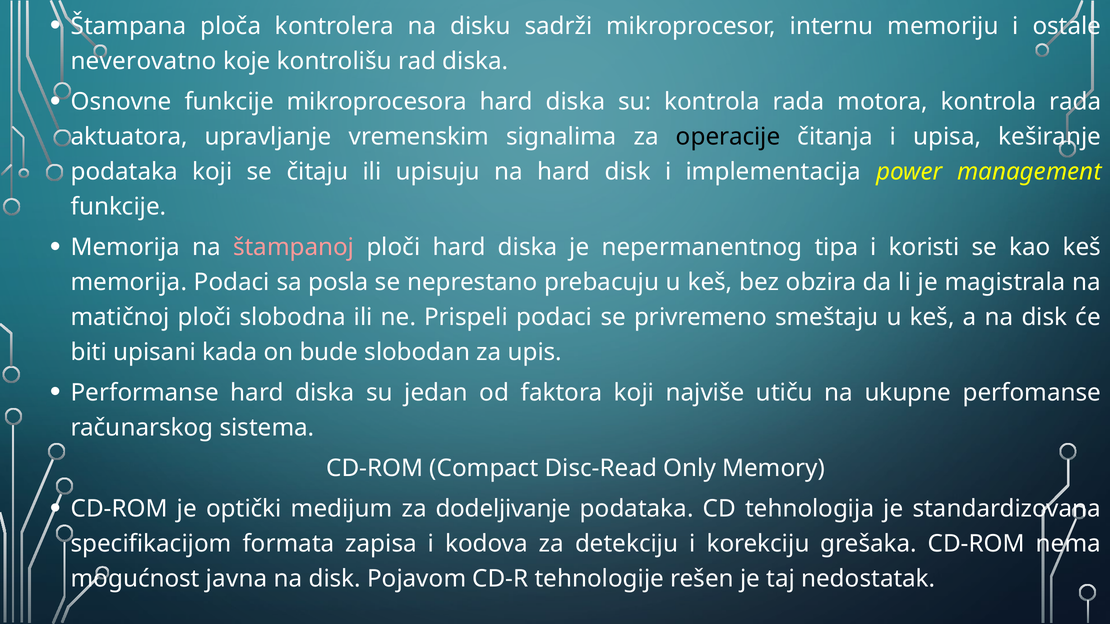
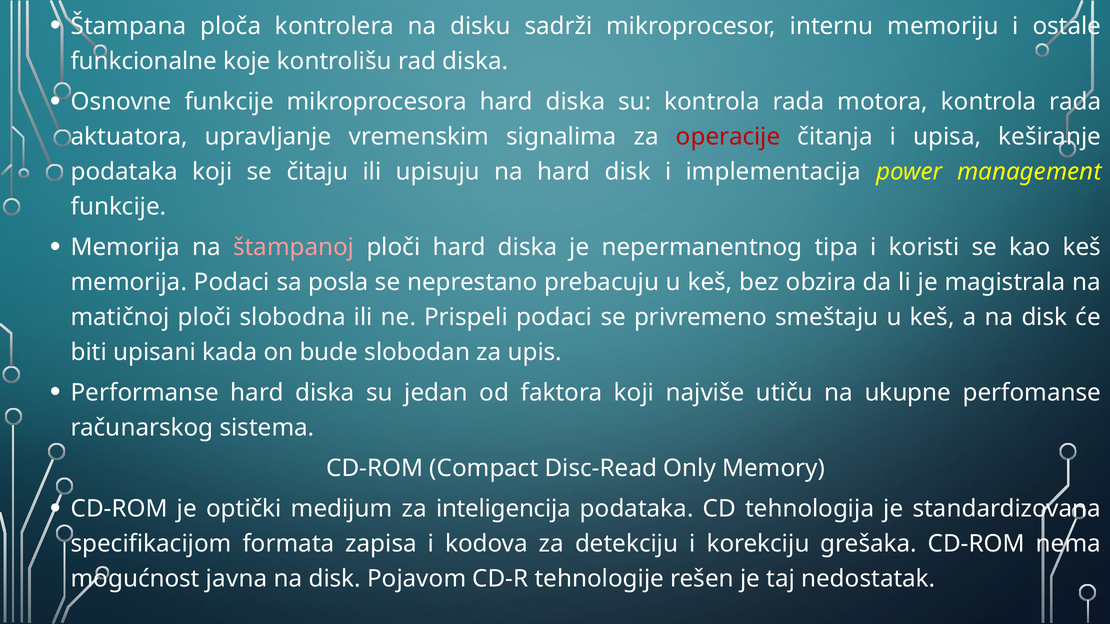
neverovatno: neverovatno -> funkcionalne
operacije colour: black -> red
dodeljivanje: dodeljivanje -> inteligencija
